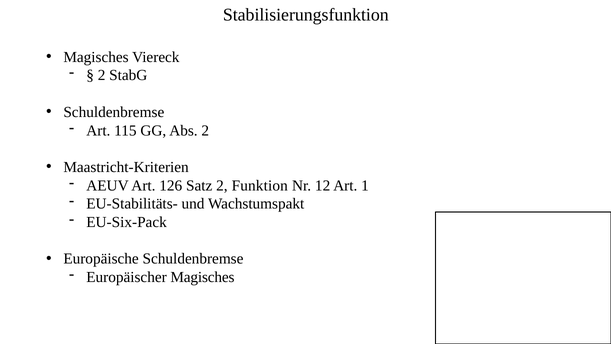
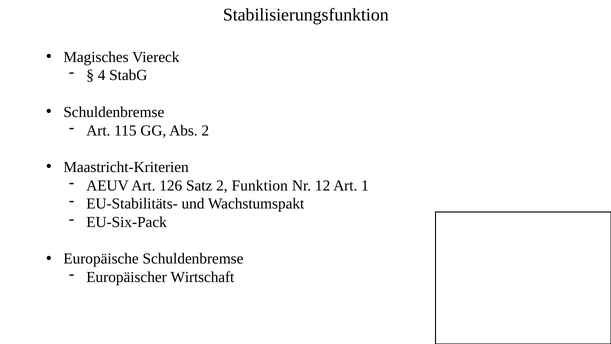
2 at (102, 75): 2 -> 4
Europäischer Magisches: Magisches -> Wirtschaft
